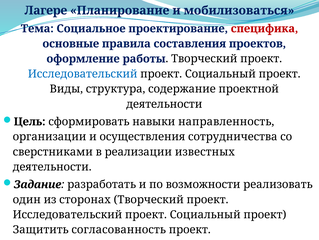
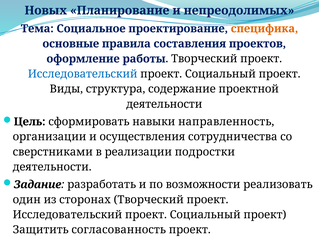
Лагере: Лагере -> Новых
мобилизоваться: мобилизоваться -> непреодолимых
специфика colour: red -> orange
известных: известных -> подростки
